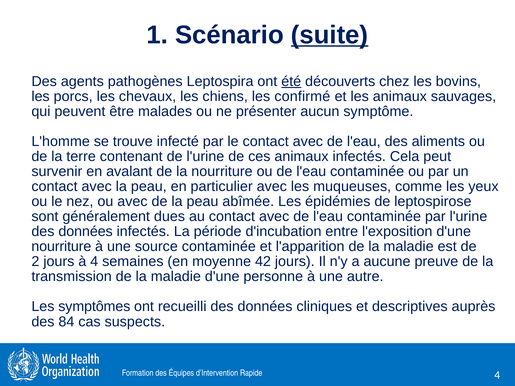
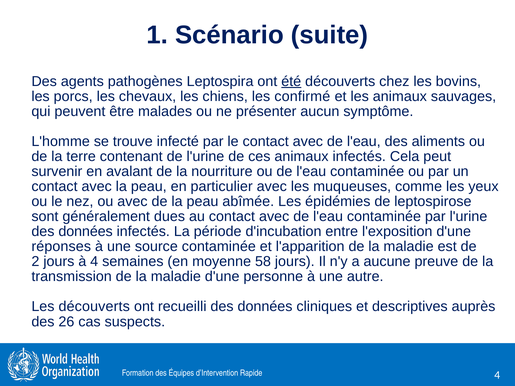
suite underline: present -> none
nourriture at (61, 247): nourriture -> réponses
42: 42 -> 58
Les symptômes: symptômes -> découverts
84: 84 -> 26
